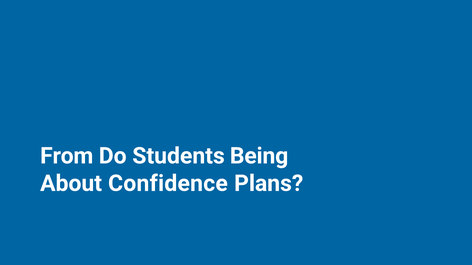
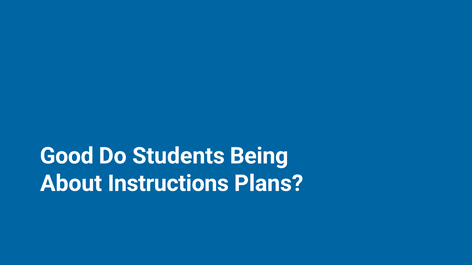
From: From -> Good
Confidence: Confidence -> Instructions
